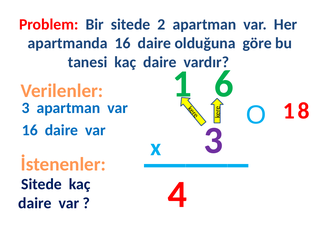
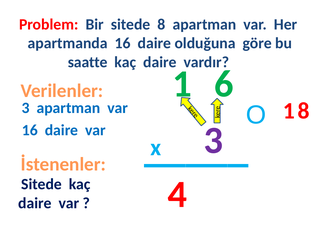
sitede 2: 2 -> 8
tanesi: tanesi -> saatte
